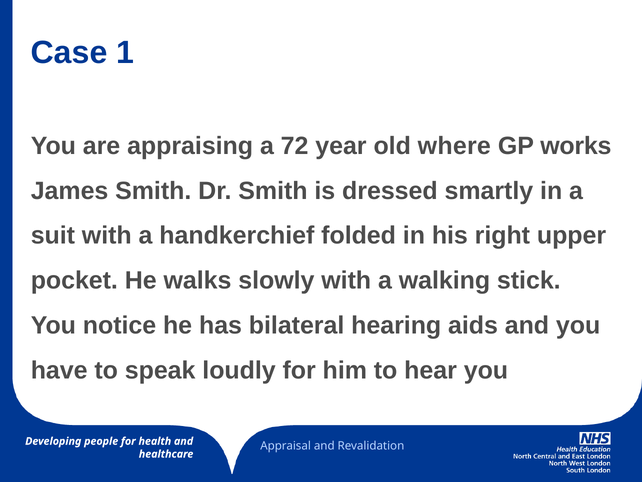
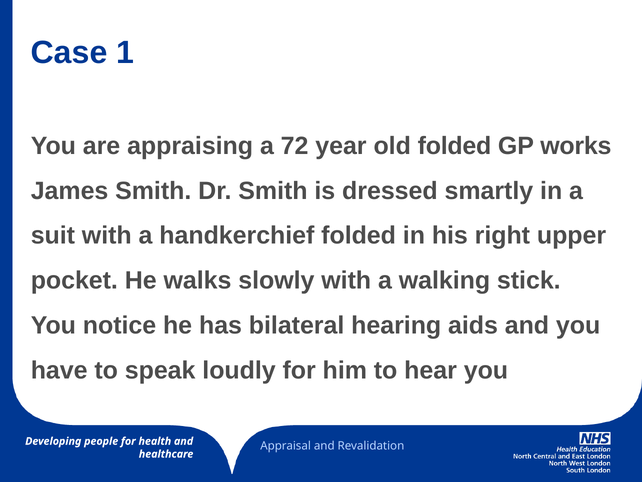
old where: where -> folded
